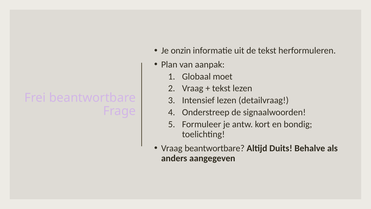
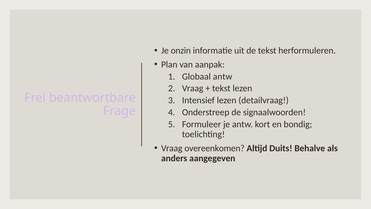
Globaal moet: moet -> antw
Vraag beantwortbare: beantwortbare -> overeenkomen
